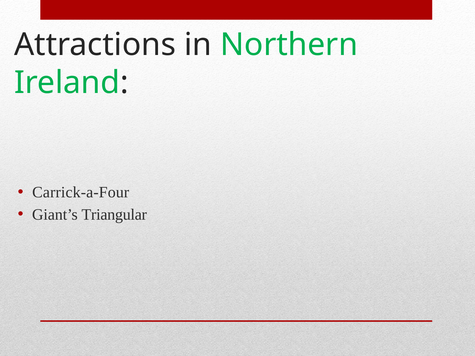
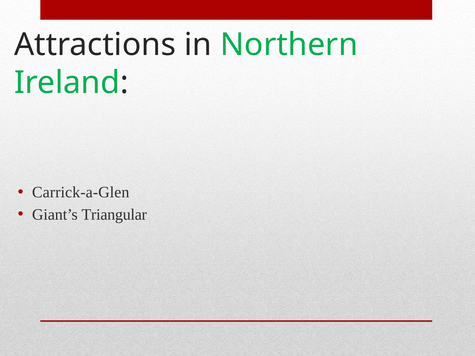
Carrick-a-Four: Carrick-a-Four -> Carrick-a-Glen
